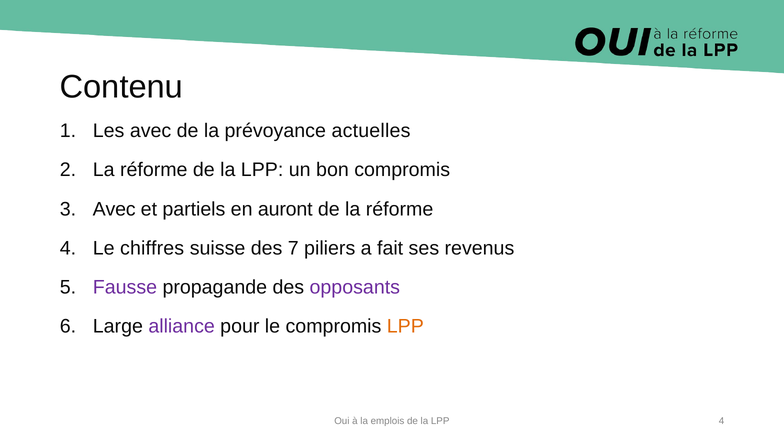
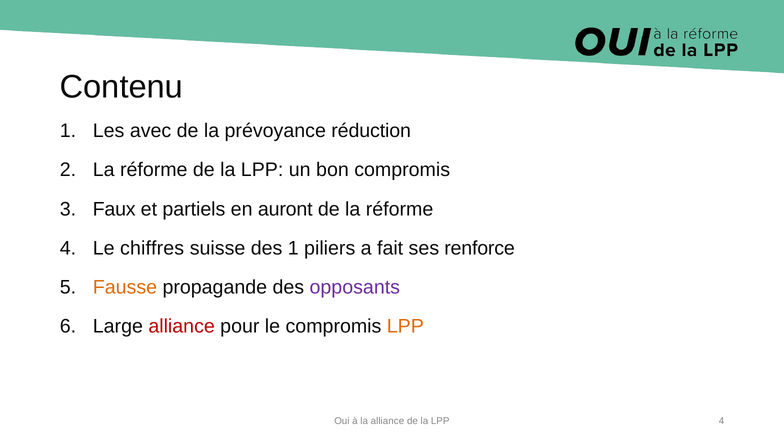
actuelles: actuelles -> réduction
3 Avec: Avec -> Faux
des 7: 7 -> 1
revenus: revenus -> renforce
Fausse colour: purple -> orange
alliance at (182, 326) colour: purple -> red
la emplois: emplois -> alliance
